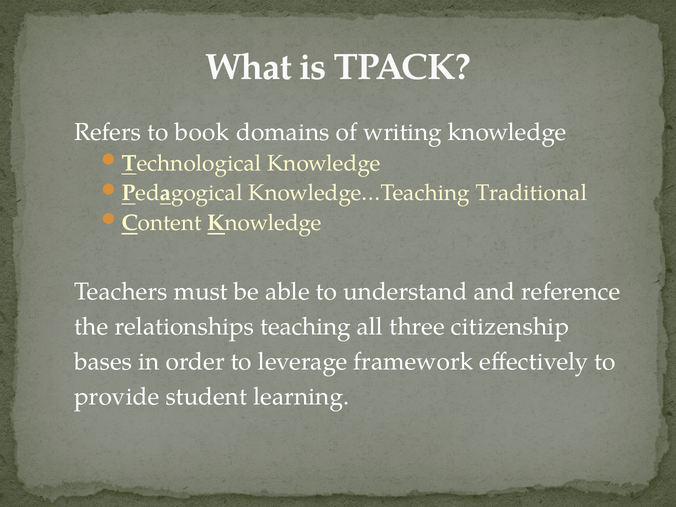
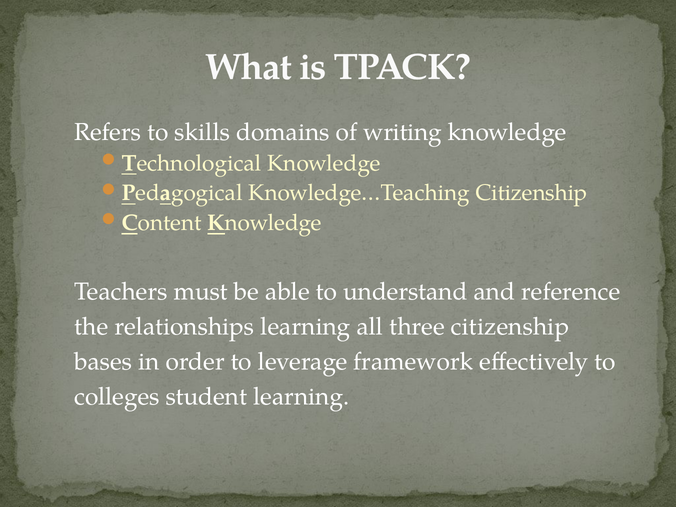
book: book -> skills
Knowledge…Teaching Traditional: Traditional -> Citizenship
relationships teaching: teaching -> learning
provide: provide -> colleges
